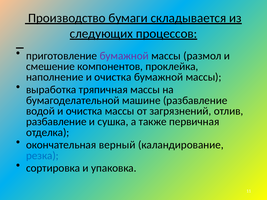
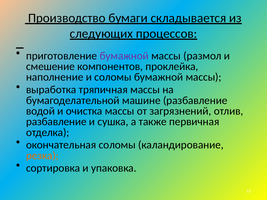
наполнение и очистка: очистка -> соломы
окончательная верный: верный -> соломы
резка colour: blue -> orange
